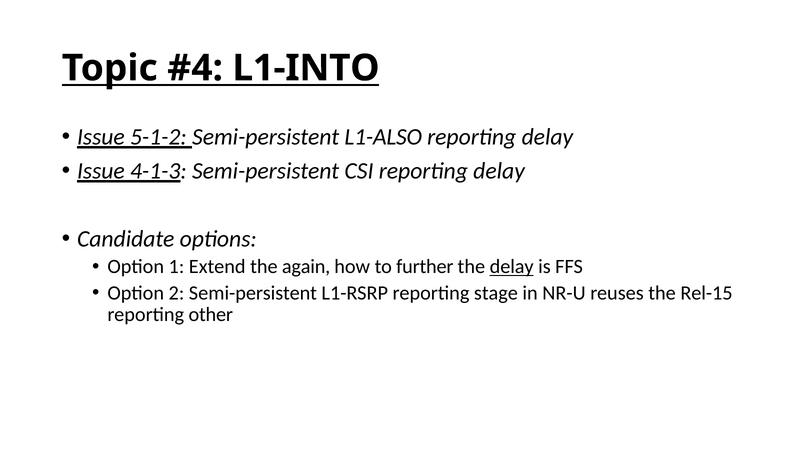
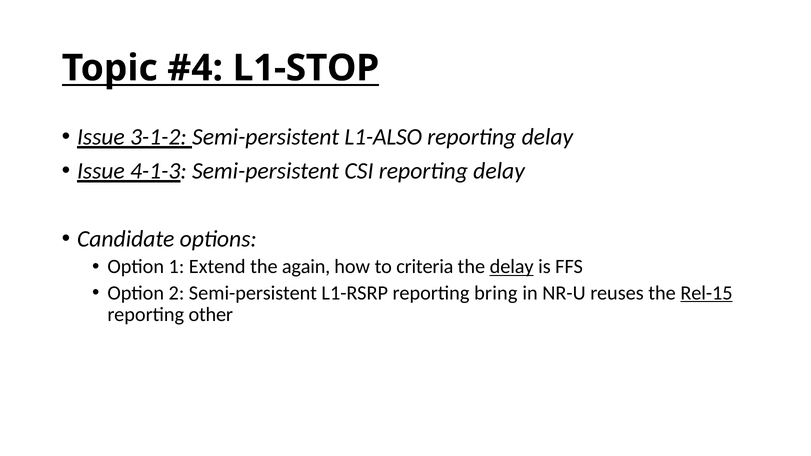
L1-INTO: L1-INTO -> L1-STOP
5-1-2: 5-1-2 -> 3-1-2
further: further -> criteria
stage: stage -> bring
Rel-15 underline: none -> present
